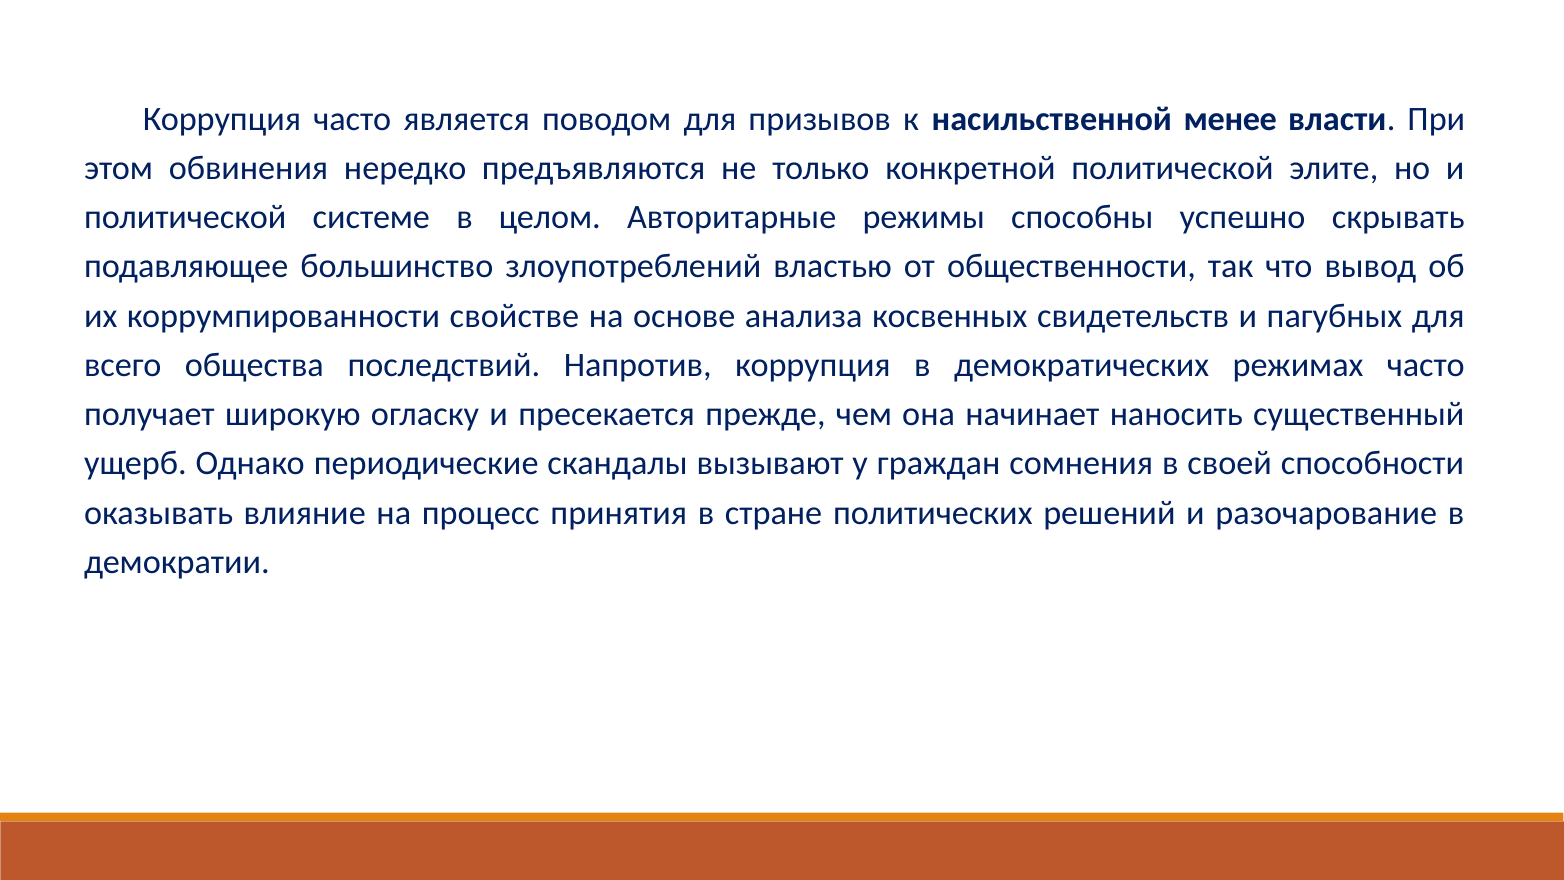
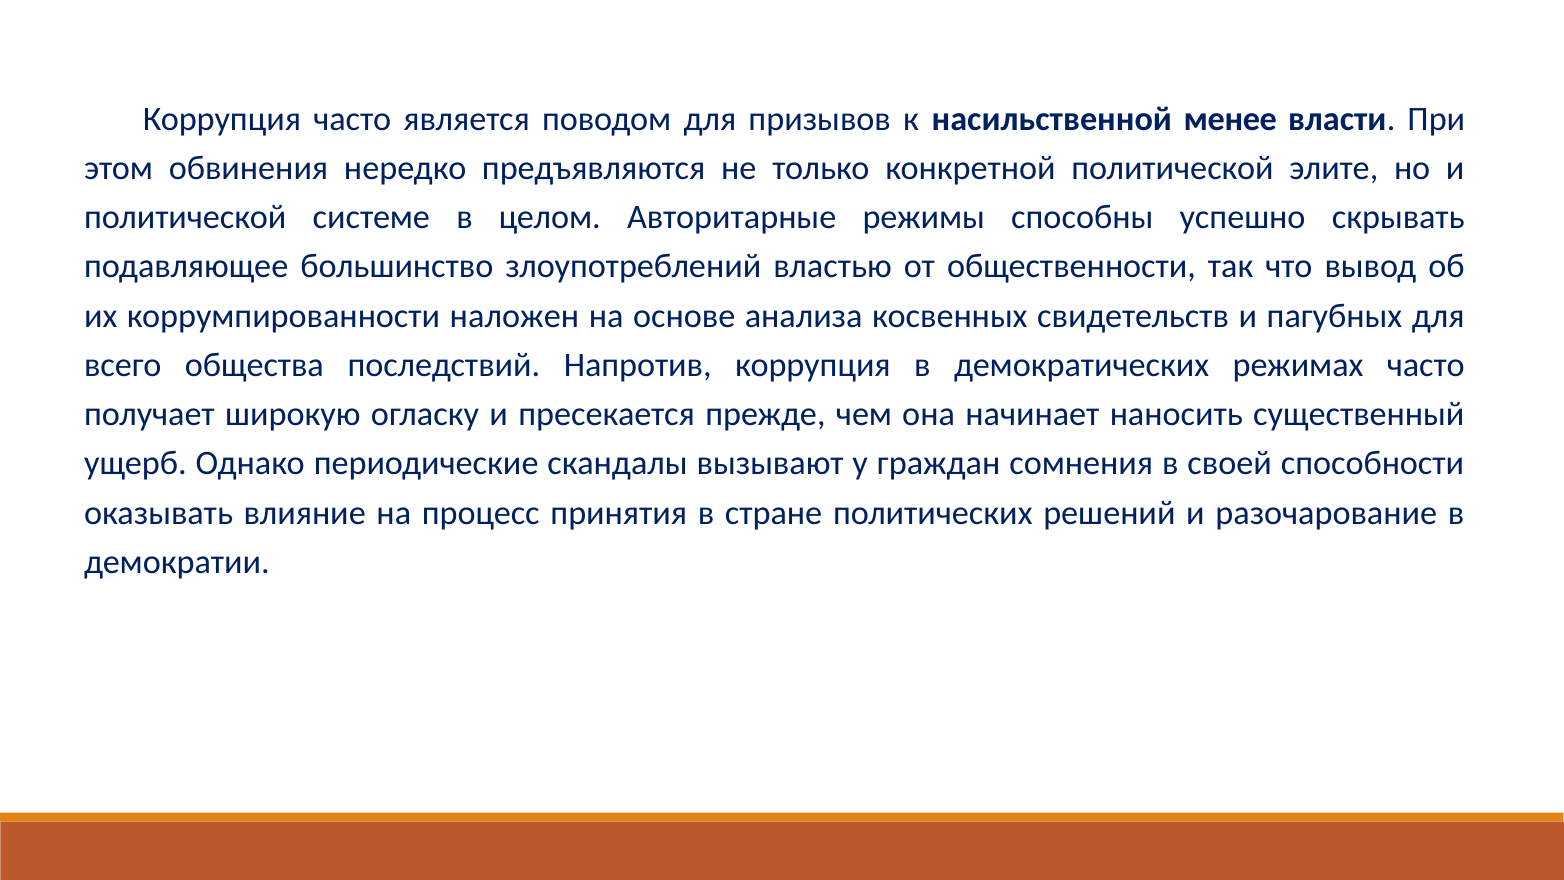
свойстве: свойстве -> наложен
